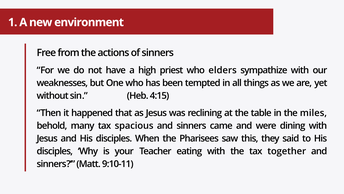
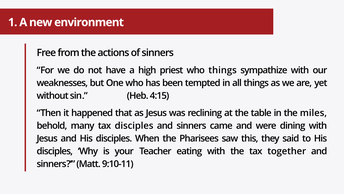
who elders: elders -> things
tax spacious: spacious -> disciples
